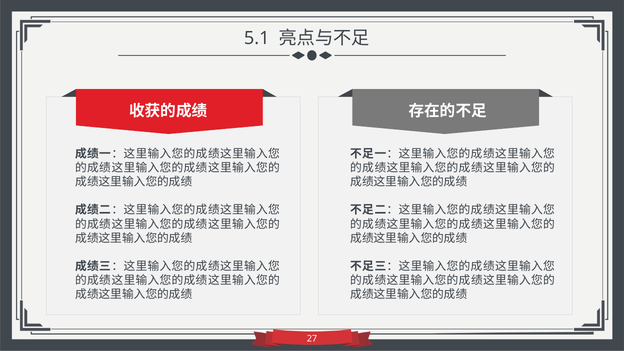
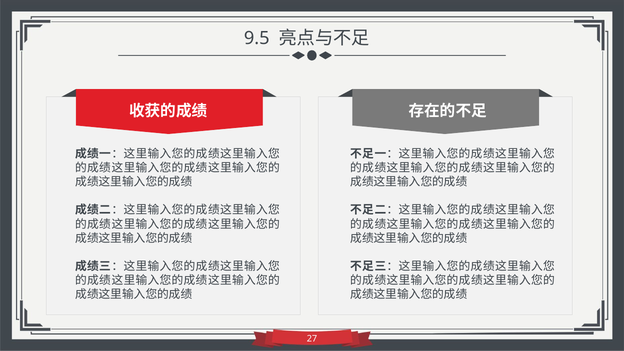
5.1: 5.1 -> 9.5
